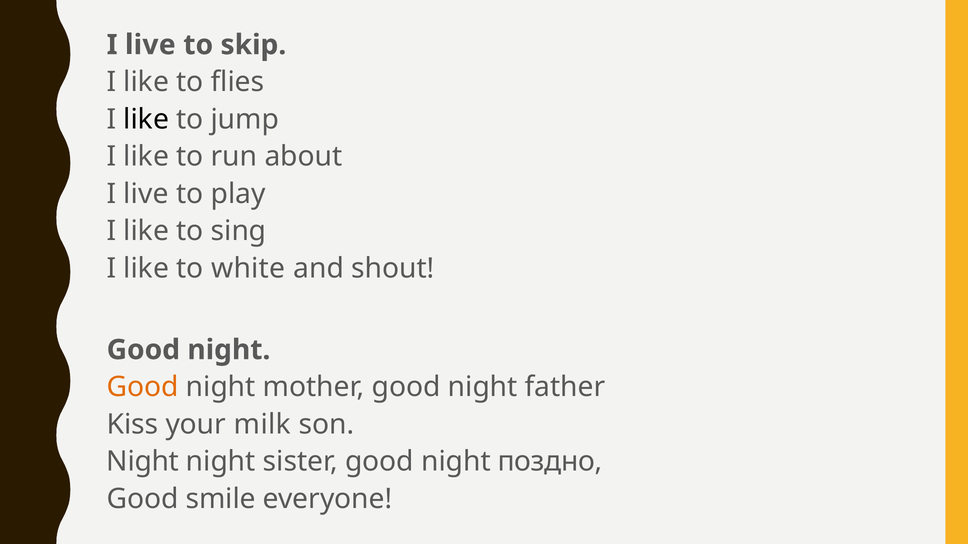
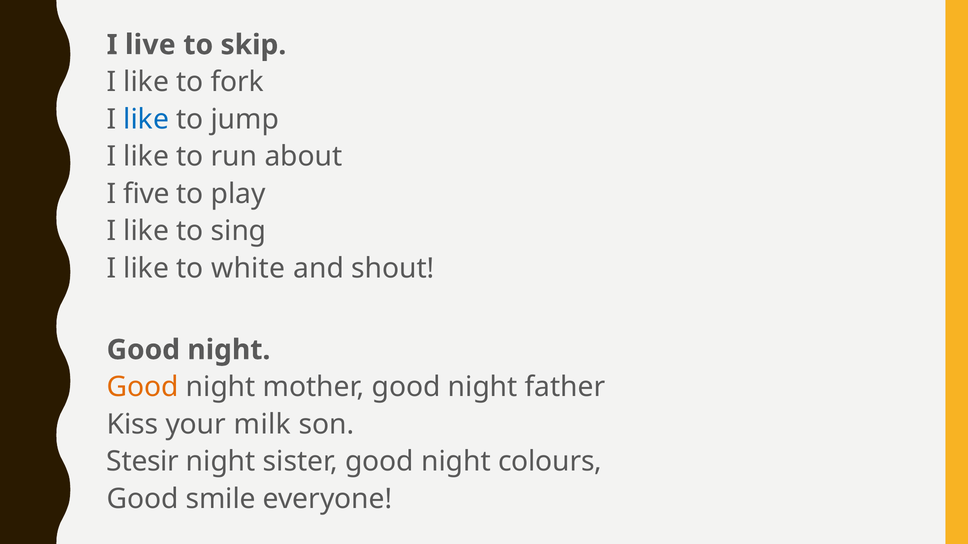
flies: flies -> fork
like at (146, 119) colour: black -> blue
live at (146, 194): live -> five
Night at (143, 462): Night -> Stesir
поздно: поздно -> colours
